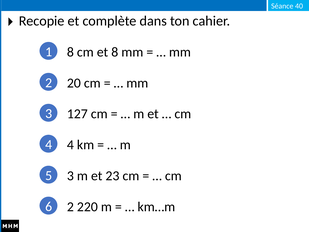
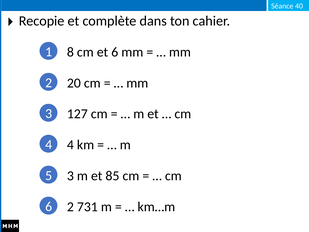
et 8: 8 -> 6
23: 23 -> 85
220: 220 -> 731
